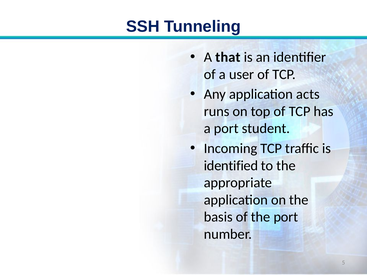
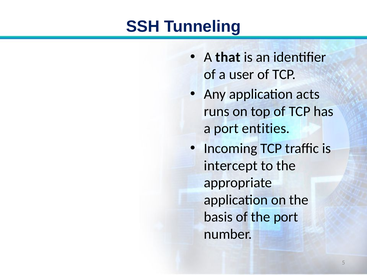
student: student -> entities
identified: identified -> intercept
